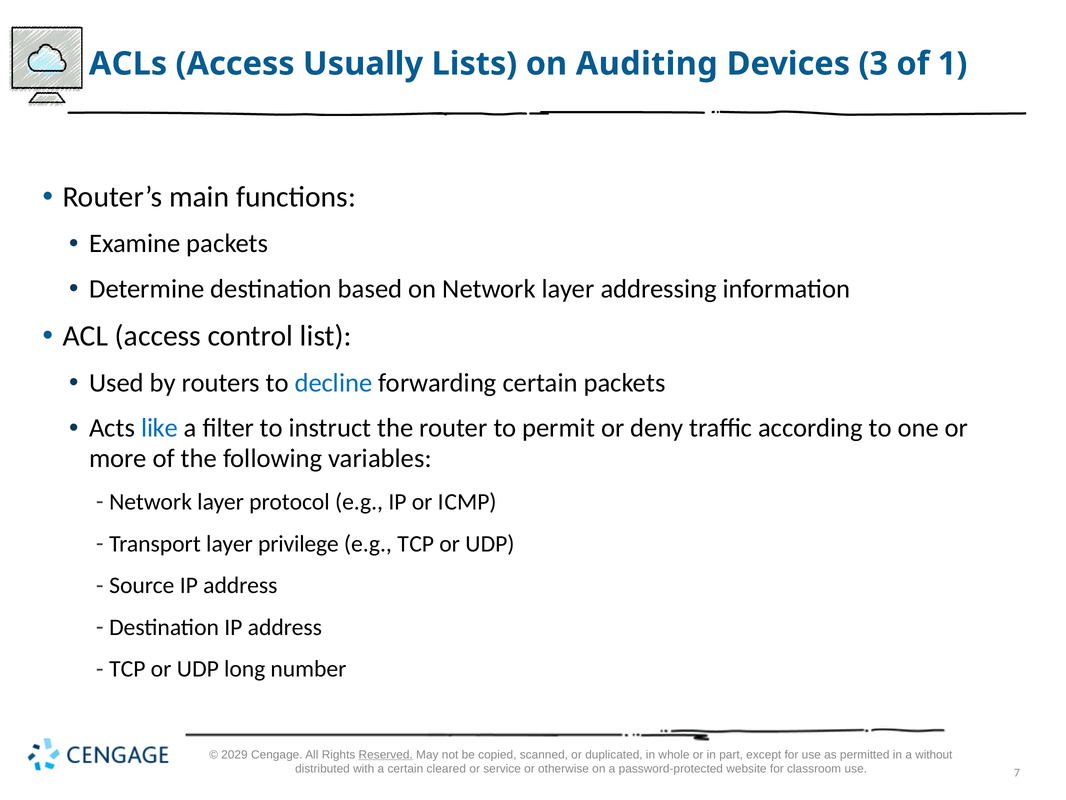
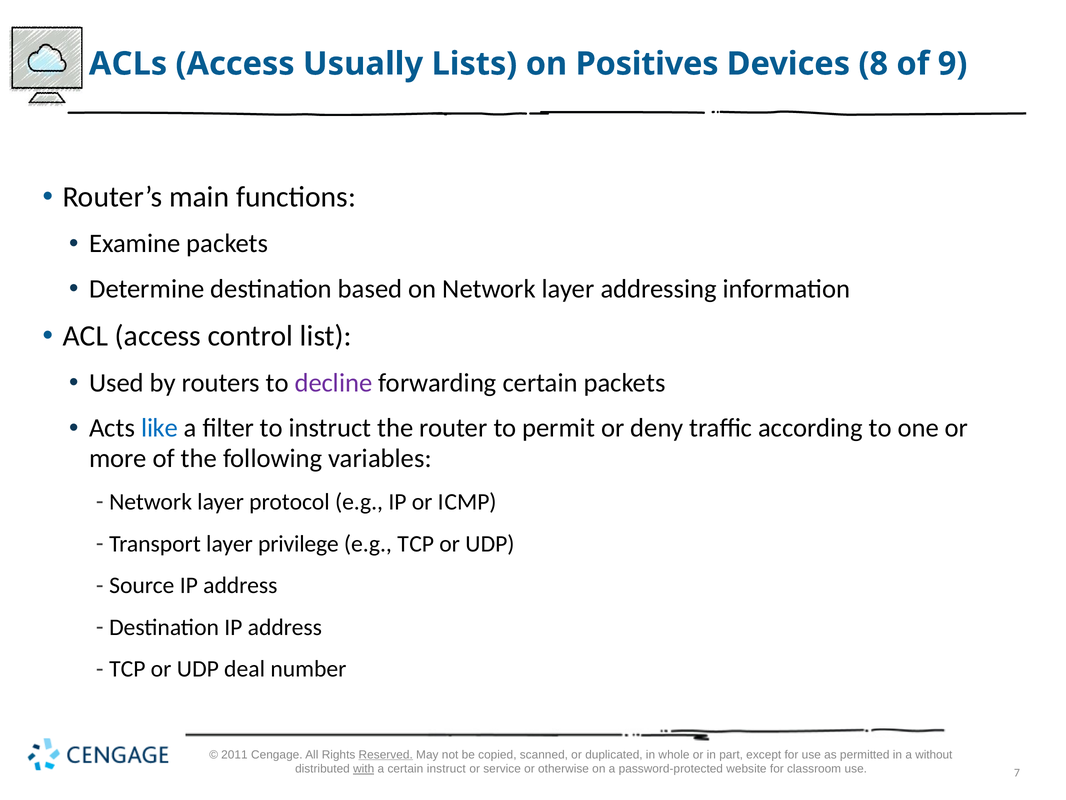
Auditing: Auditing -> Positives
3: 3 -> 8
1: 1 -> 9
decline colour: blue -> purple
long: long -> deal
2029: 2029 -> 2011
with underline: none -> present
certain cleared: cleared -> instruct
